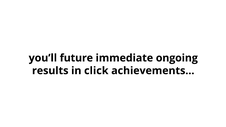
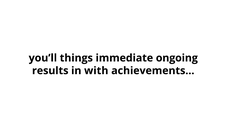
future: future -> things
click: click -> with
